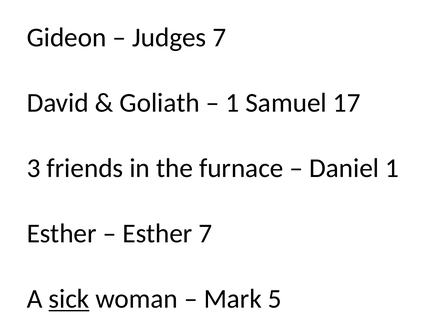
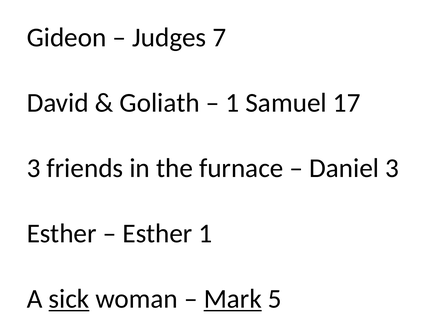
Daniel 1: 1 -> 3
Esther 7: 7 -> 1
Mark underline: none -> present
